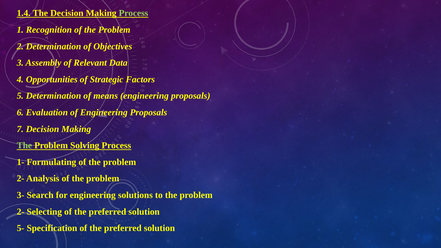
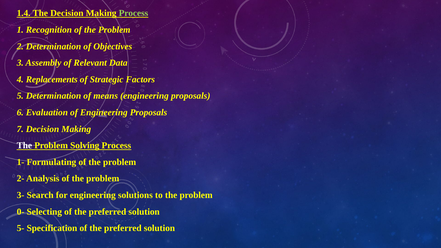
Opportunities: Opportunities -> Replacements
The at (24, 146) colour: light green -> white
2- at (21, 212): 2- -> 0-
